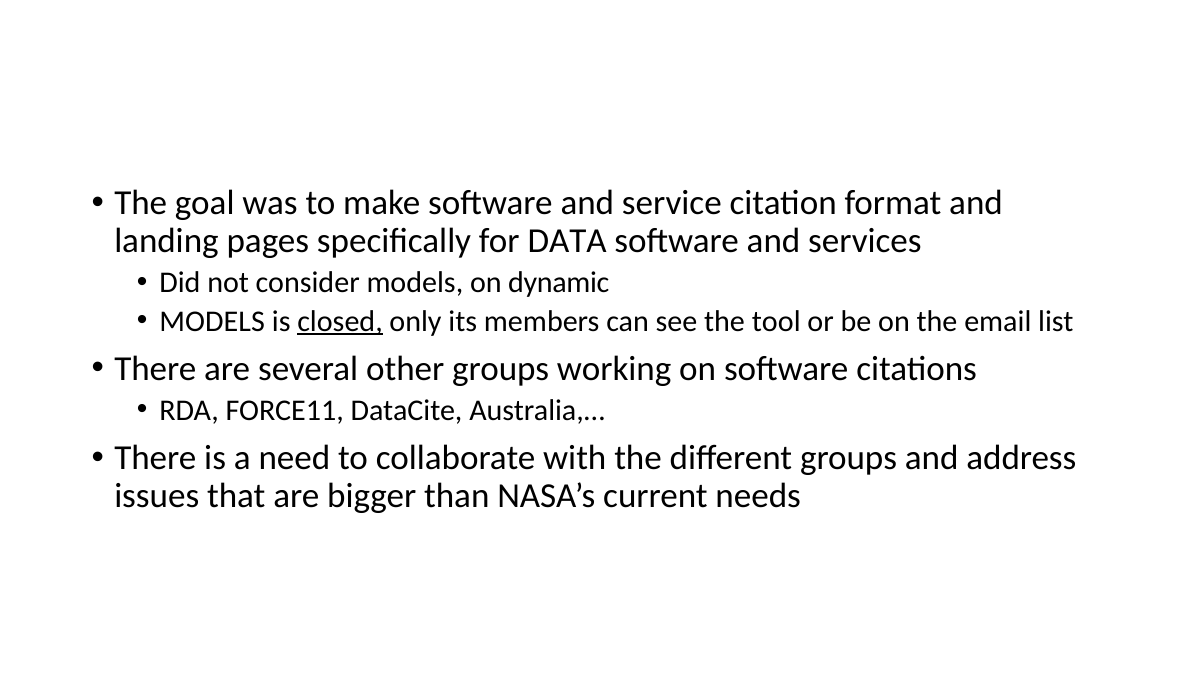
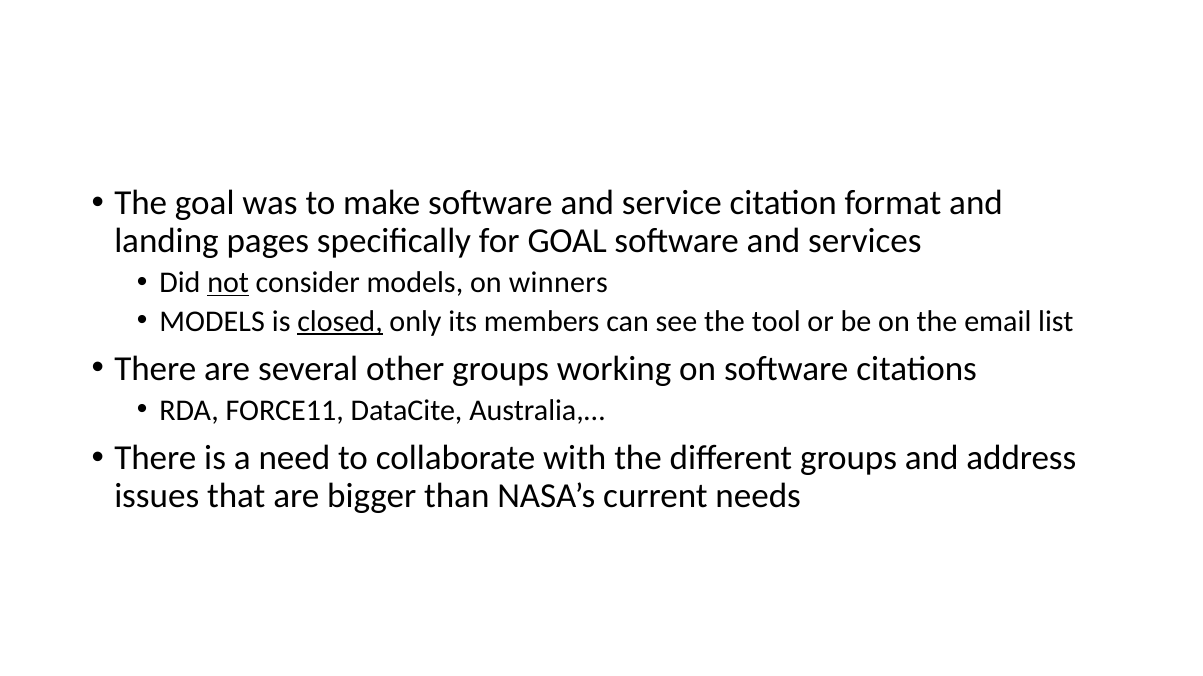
for DATA: DATA -> GOAL
not underline: none -> present
dynamic: dynamic -> winners
